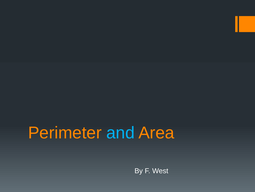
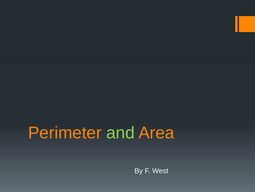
and colour: light blue -> light green
